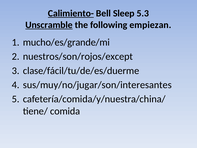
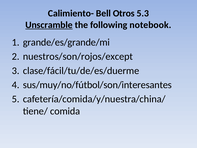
Calimiento- underline: present -> none
Sleep: Sleep -> Otros
empiezan: empiezan -> notebook
mucho/es/grande/mi: mucho/es/grande/mi -> grande/es/grande/mi
sus/muy/no/jugar/son/interesantes: sus/muy/no/jugar/son/interesantes -> sus/muy/no/fútbol/son/interesantes
